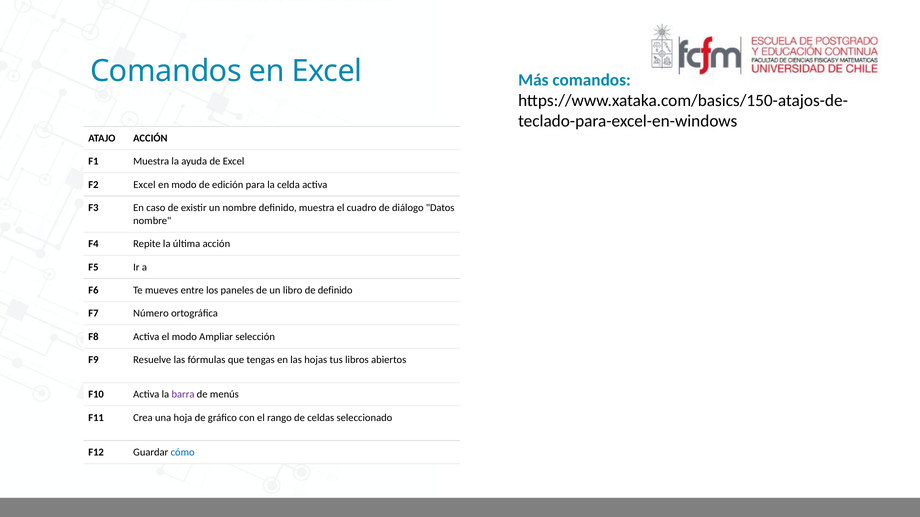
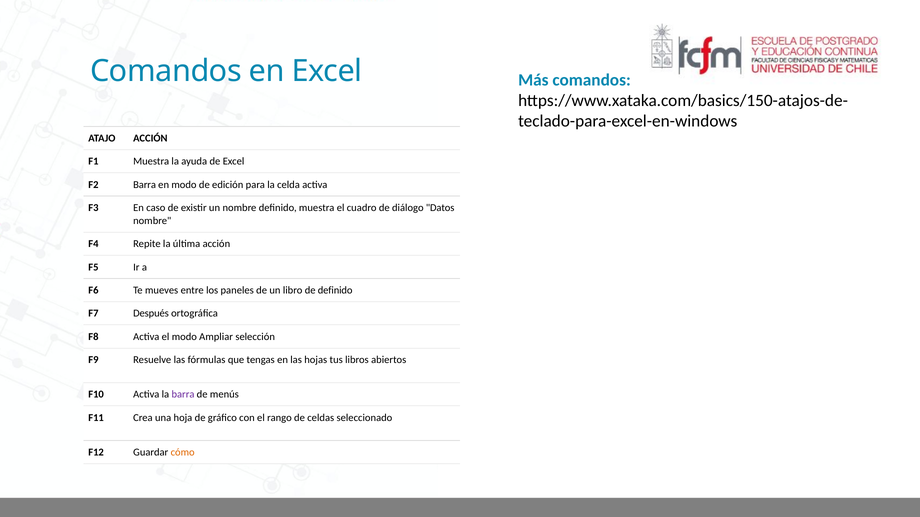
F2 Excel: Excel -> Barra
Número: Número -> Después
cómo colour: blue -> orange
